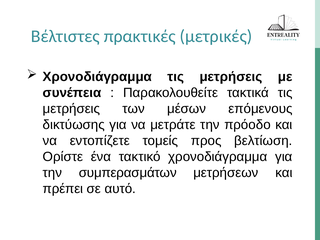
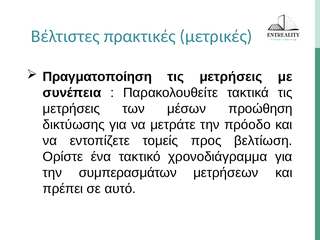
Χρονοδιάγραμμα at (97, 77): Χρονοδιάγραμμα -> Πραγματοποίηση
επόμενους: επόμενους -> προώθηση
